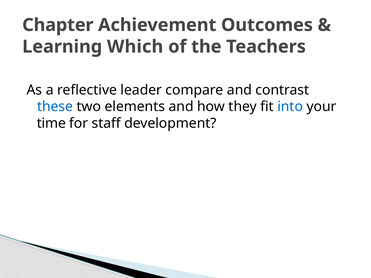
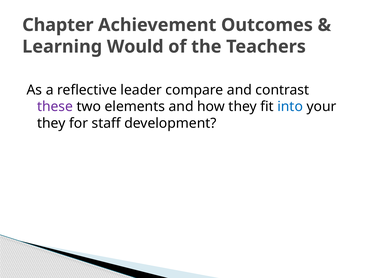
Which: Which -> Would
these colour: blue -> purple
time at (51, 123): time -> they
